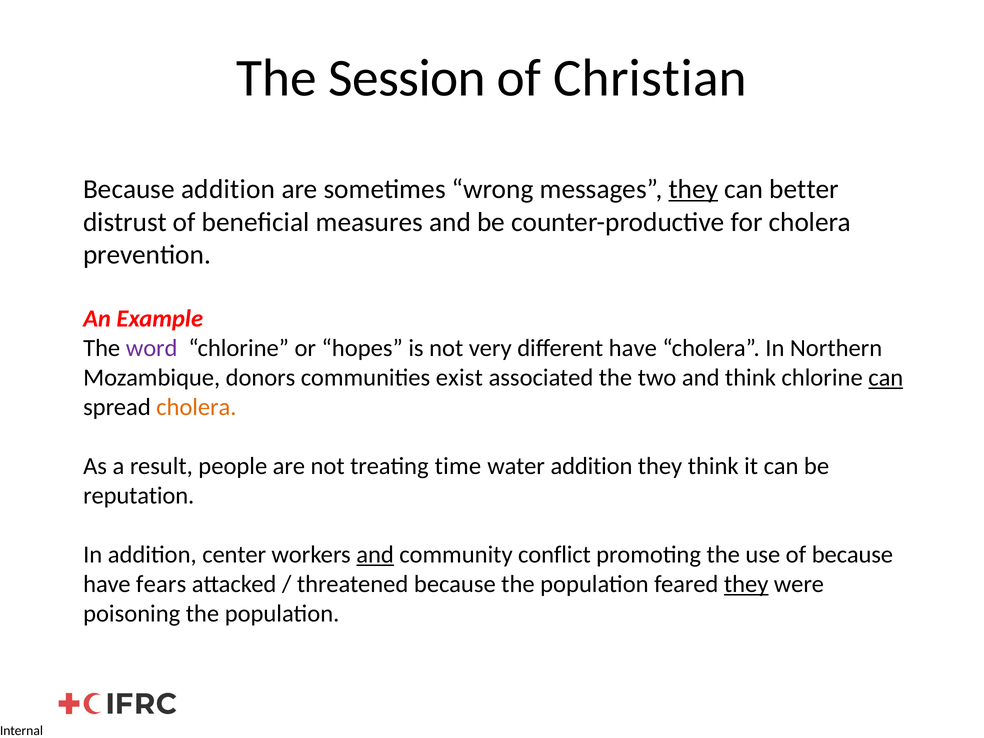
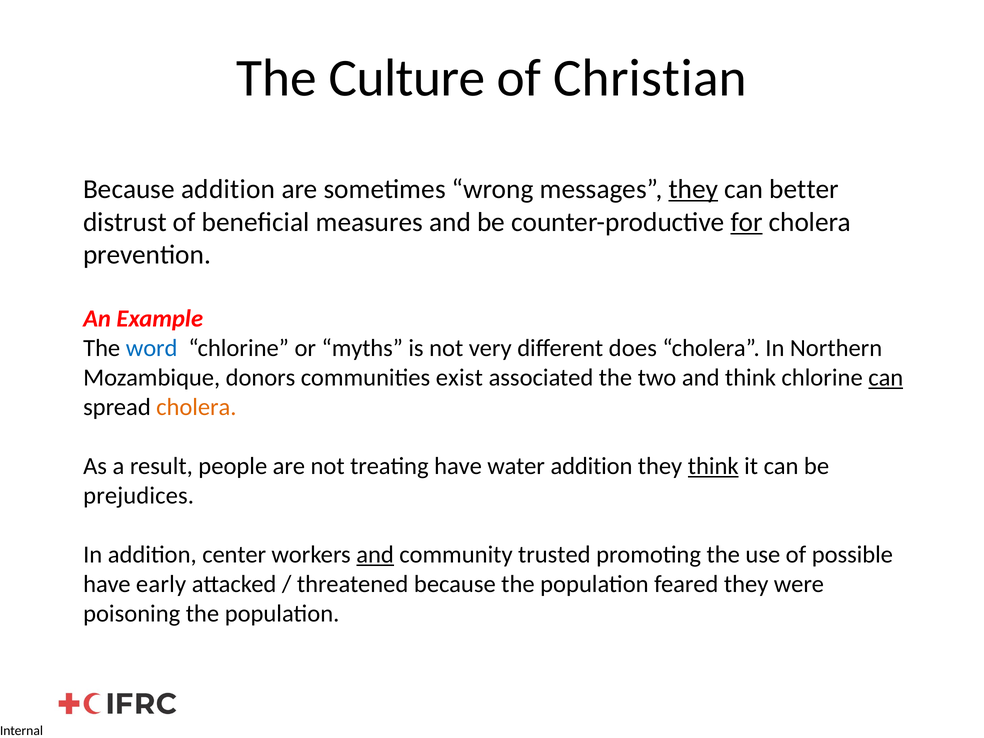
Session: Session -> Culture
for underline: none -> present
word colour: purple -> blue
hopes: hopes -> myths
different have: have -> does
treating time: time -> have
think at (713, 466) underline: none -> present
reputation: reputation -> prejudices
conflict: conflict -> trusted
of because: because -> possible
fears: fears -> early
they at (746, 584) underline: present -> none
